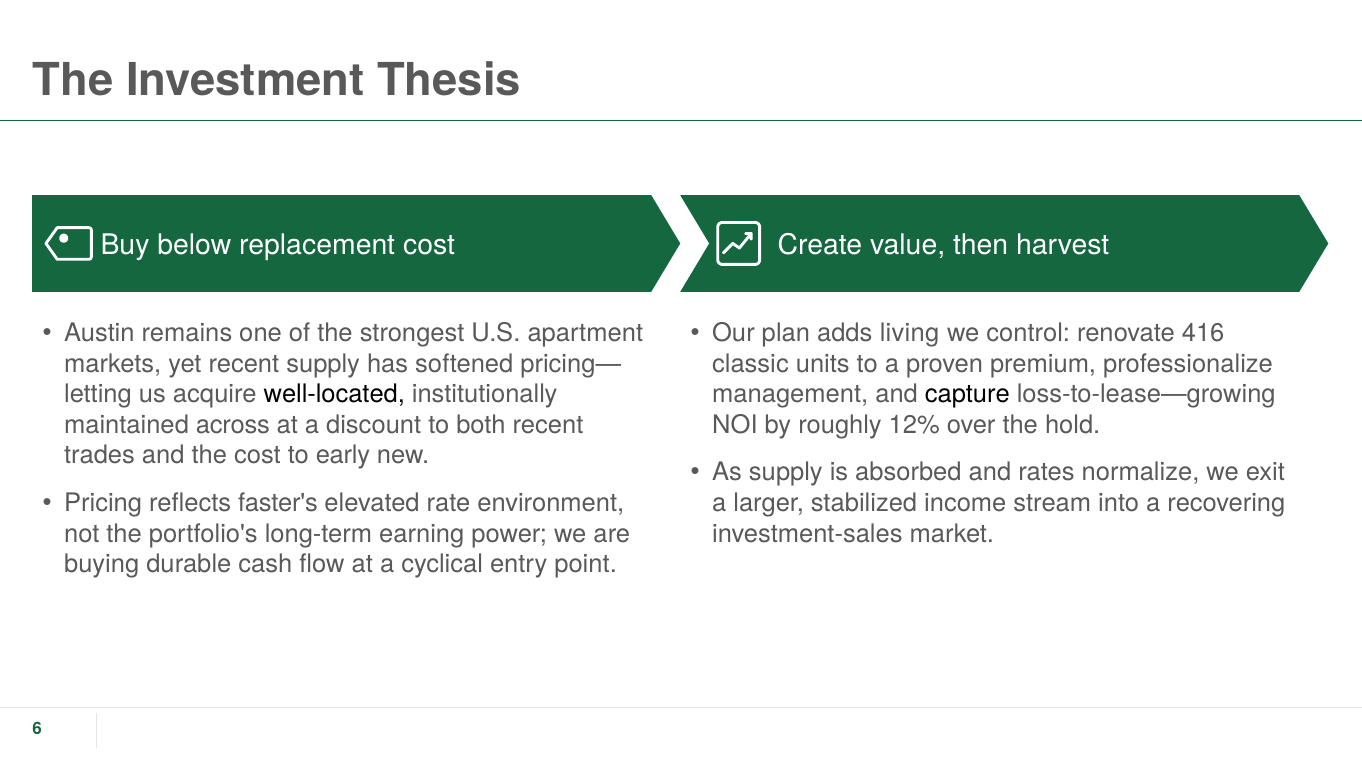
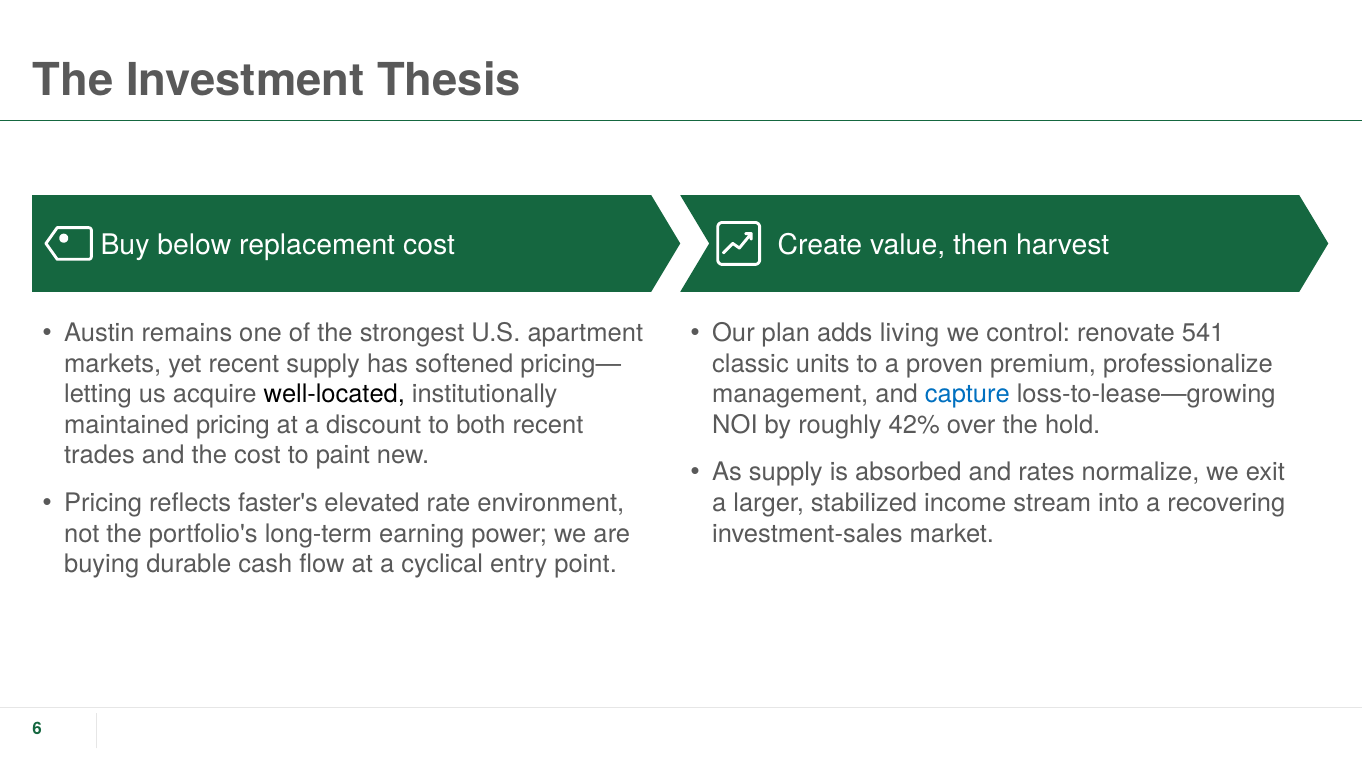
416: 416 -> 541
capture colour: black -> blue
maintained across: across -> pricing
12%: 12% -> 42%
early: early -> paint
